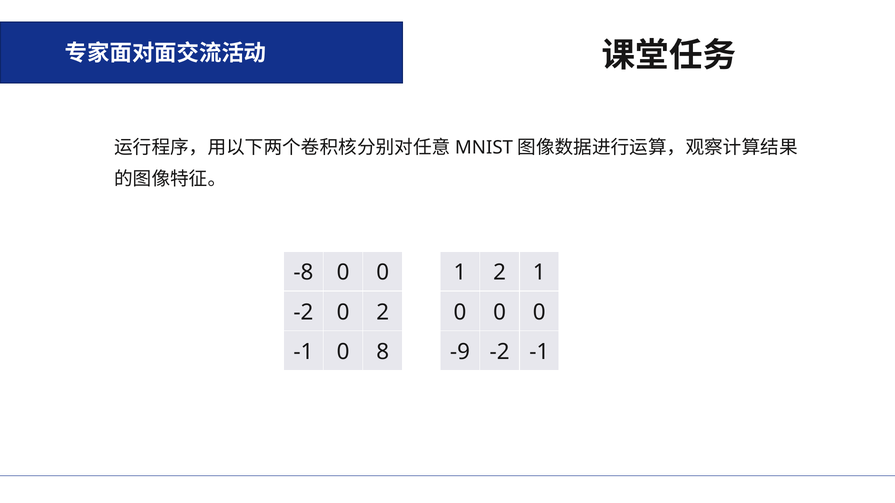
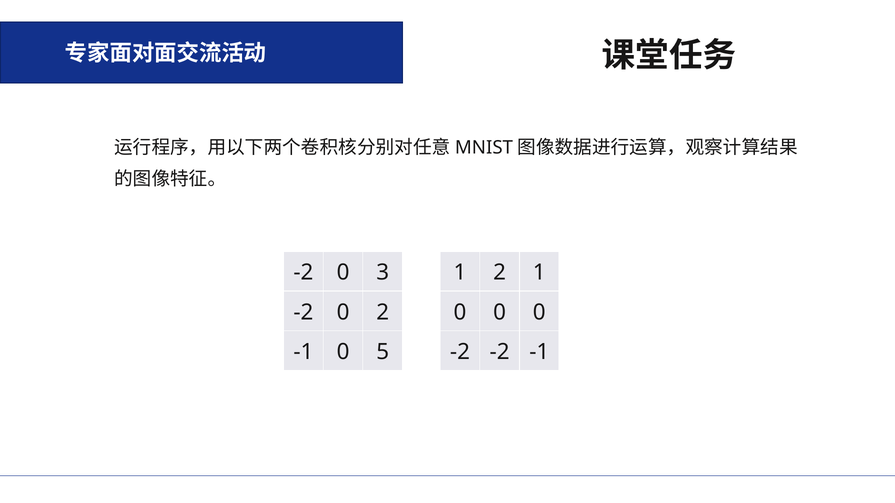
-8 at (303, 273): -8 -> -2
0 at (383, 273): 0 -> 3
8: 8 -> 5
-9 at (460, 352): -9 -> -2
